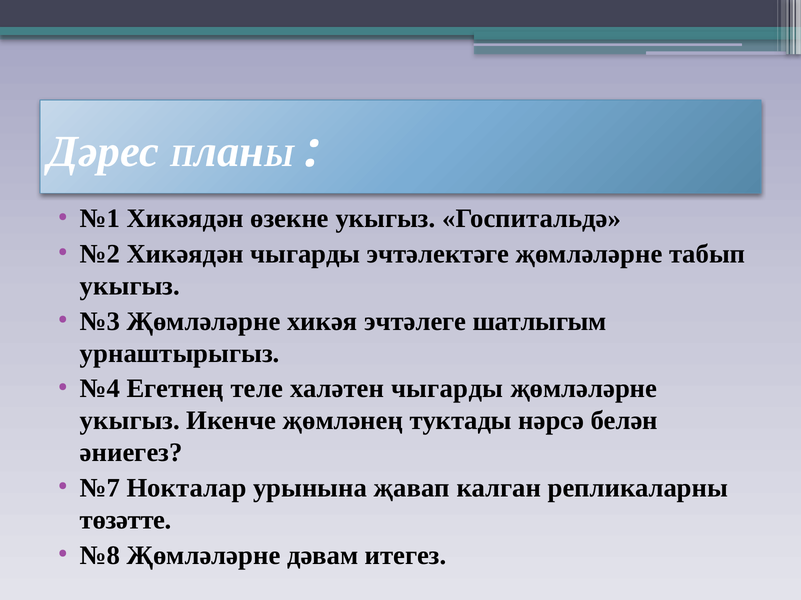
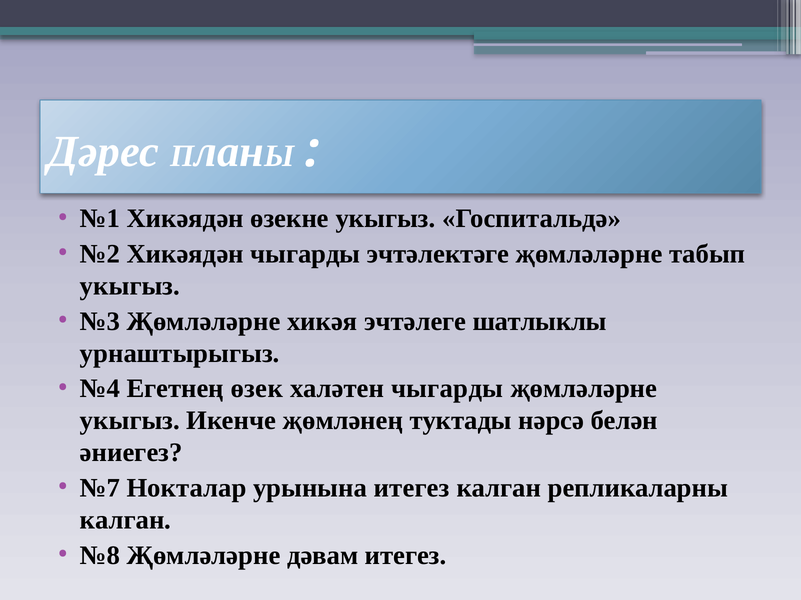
шатлыгым: шатлыгым -> шатлыклы
теле: теле -> өзек
урынына җавап: җавап -> итегез
төзәтте at (126, 521): төзәтте -> калган
